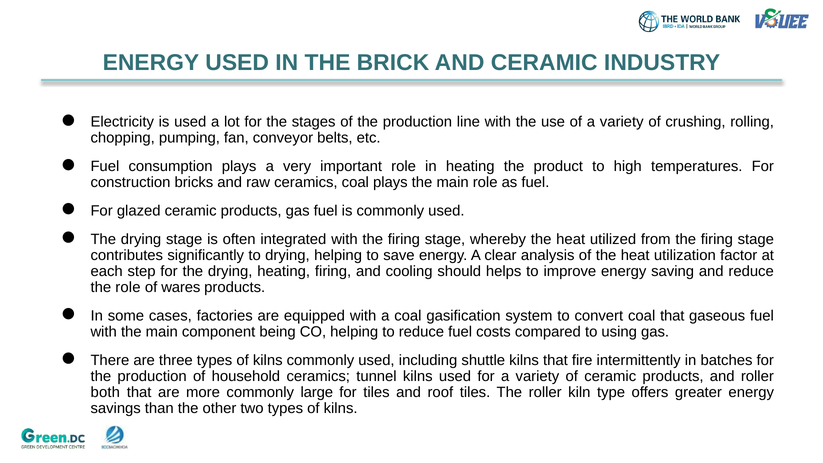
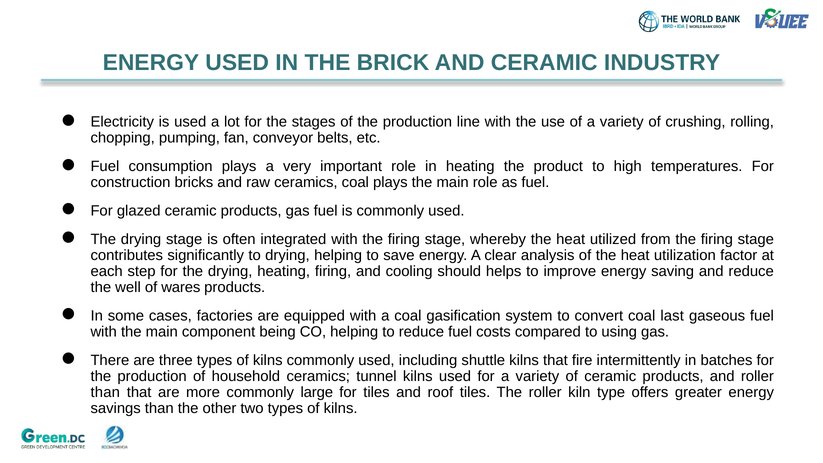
the role: role -> well
coal that: that -> last
both at (105, 392): both -> than
